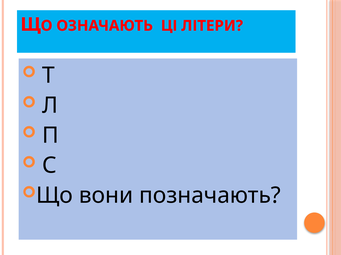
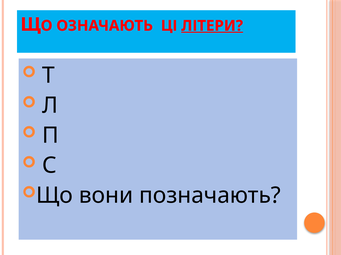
ЛІТЕРИ underline: none -> present
